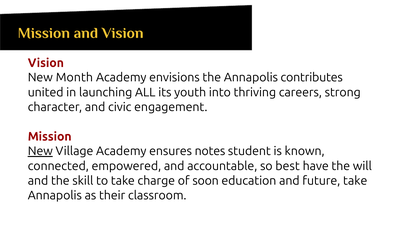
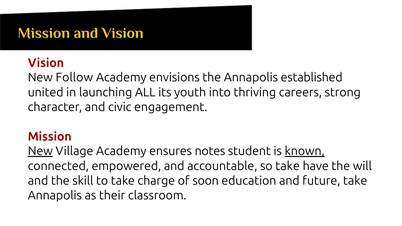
Month: Month -> Follow
contributes: contributes -> established
known underline: none -> present
so best: best -> take
